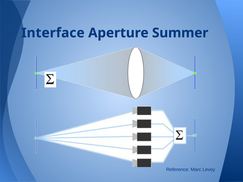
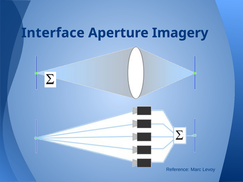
Summer: Summer -> Imagery
